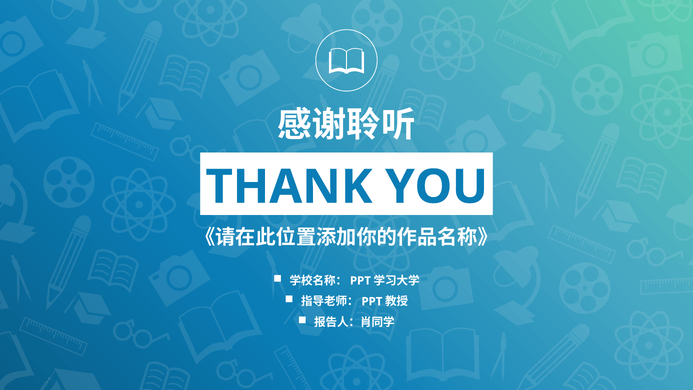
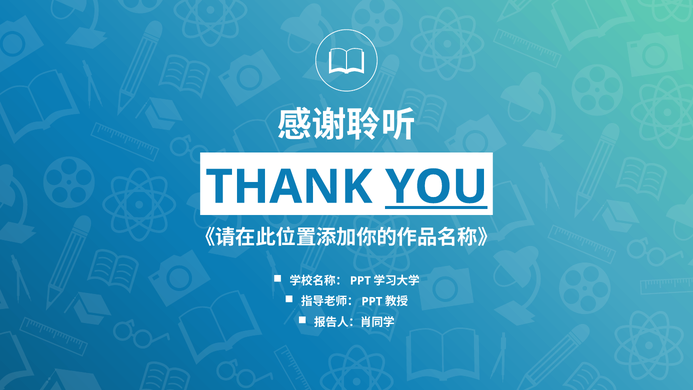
YOU underline: none -> present
